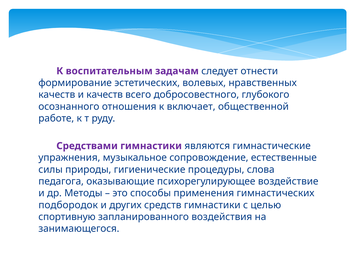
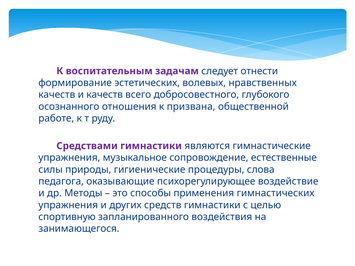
включает: включает -> призвана
подбородок at (68, 205): подбородок -> упражнения
